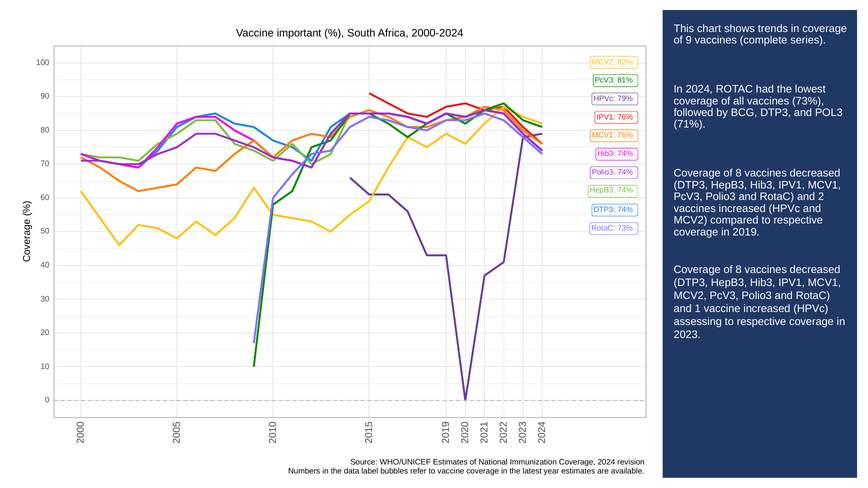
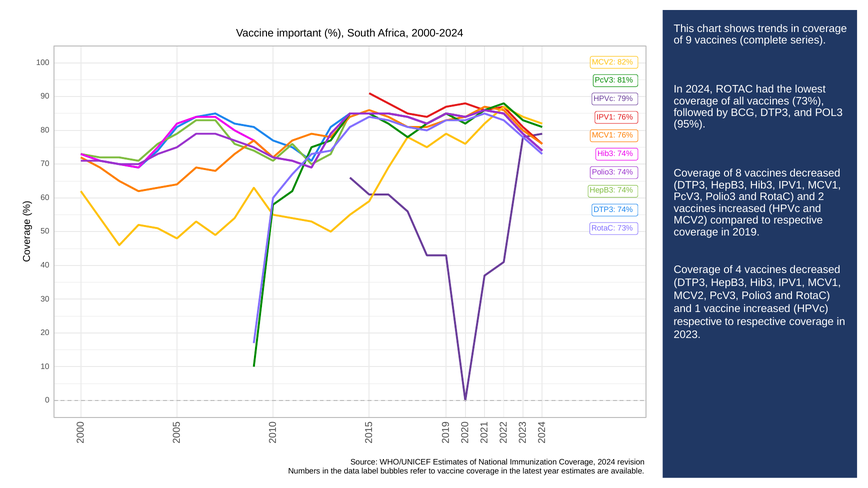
71%: 71% -> 95%
8 at (739, 270): 8 -> 4
assessing at (698, 322): assessing -> respective
